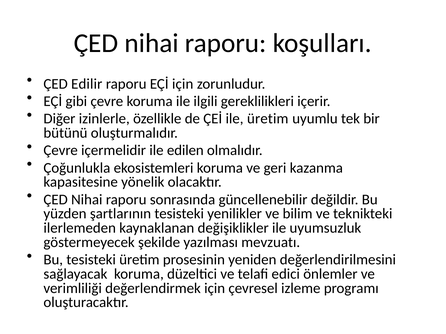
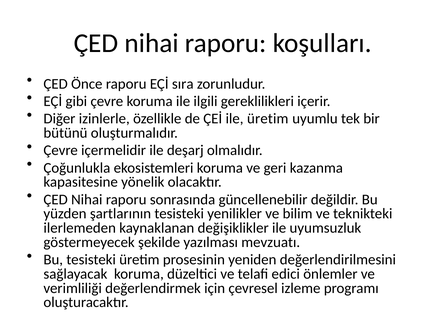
Edilir: Edilir -> Önce
EÇİ için: için -> sıra
edilen: edilen -> deşarj
